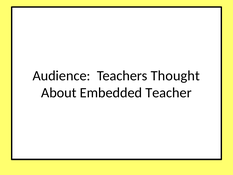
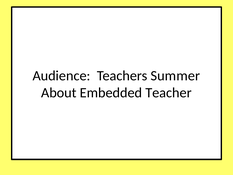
Thought: Thought -> Summer
